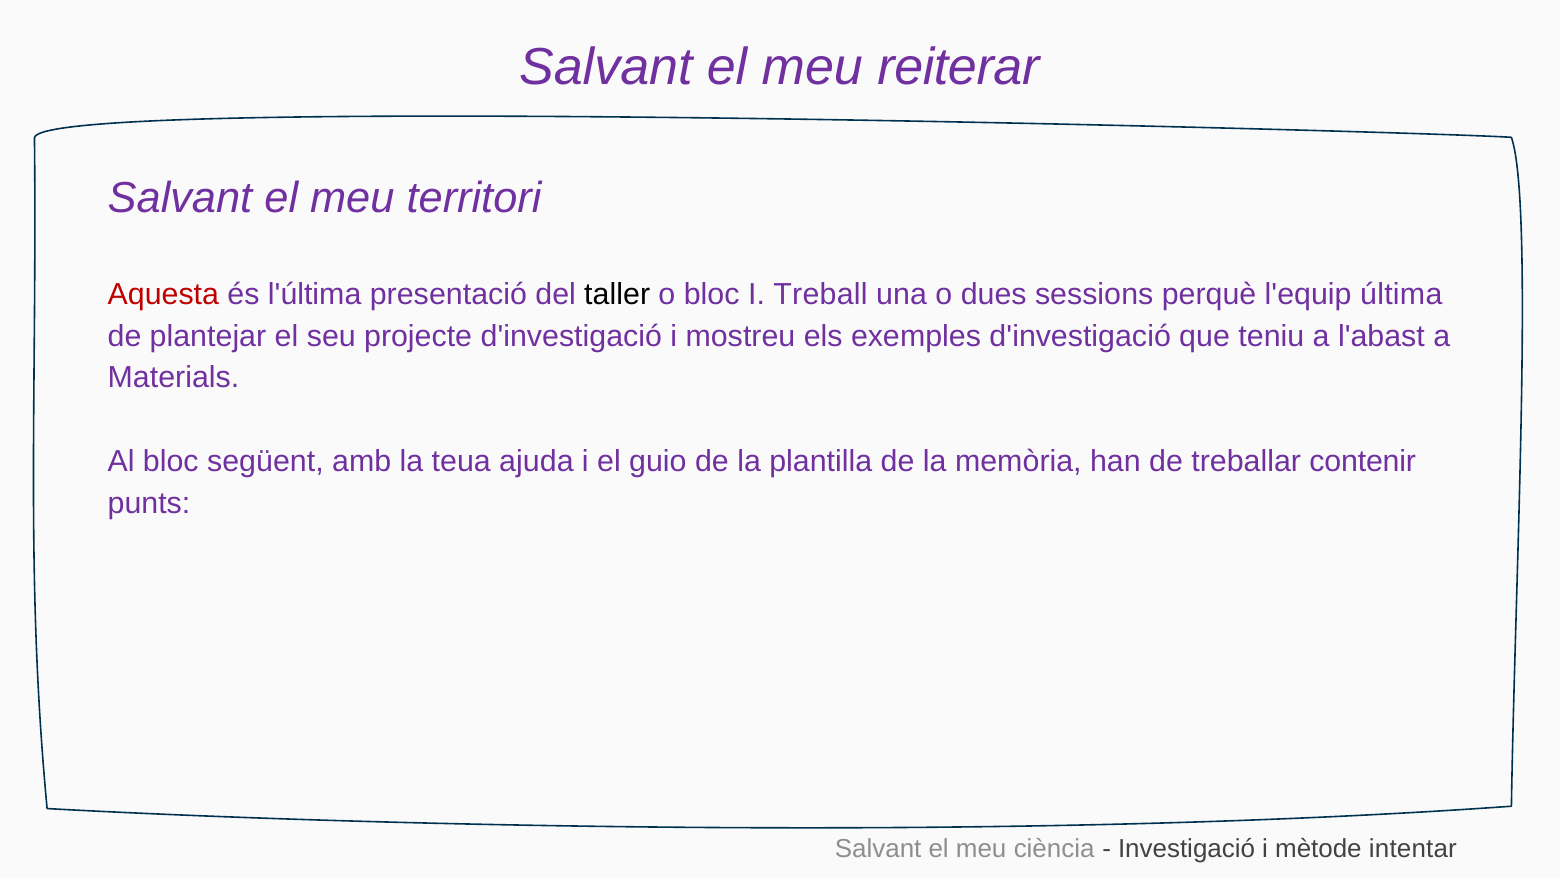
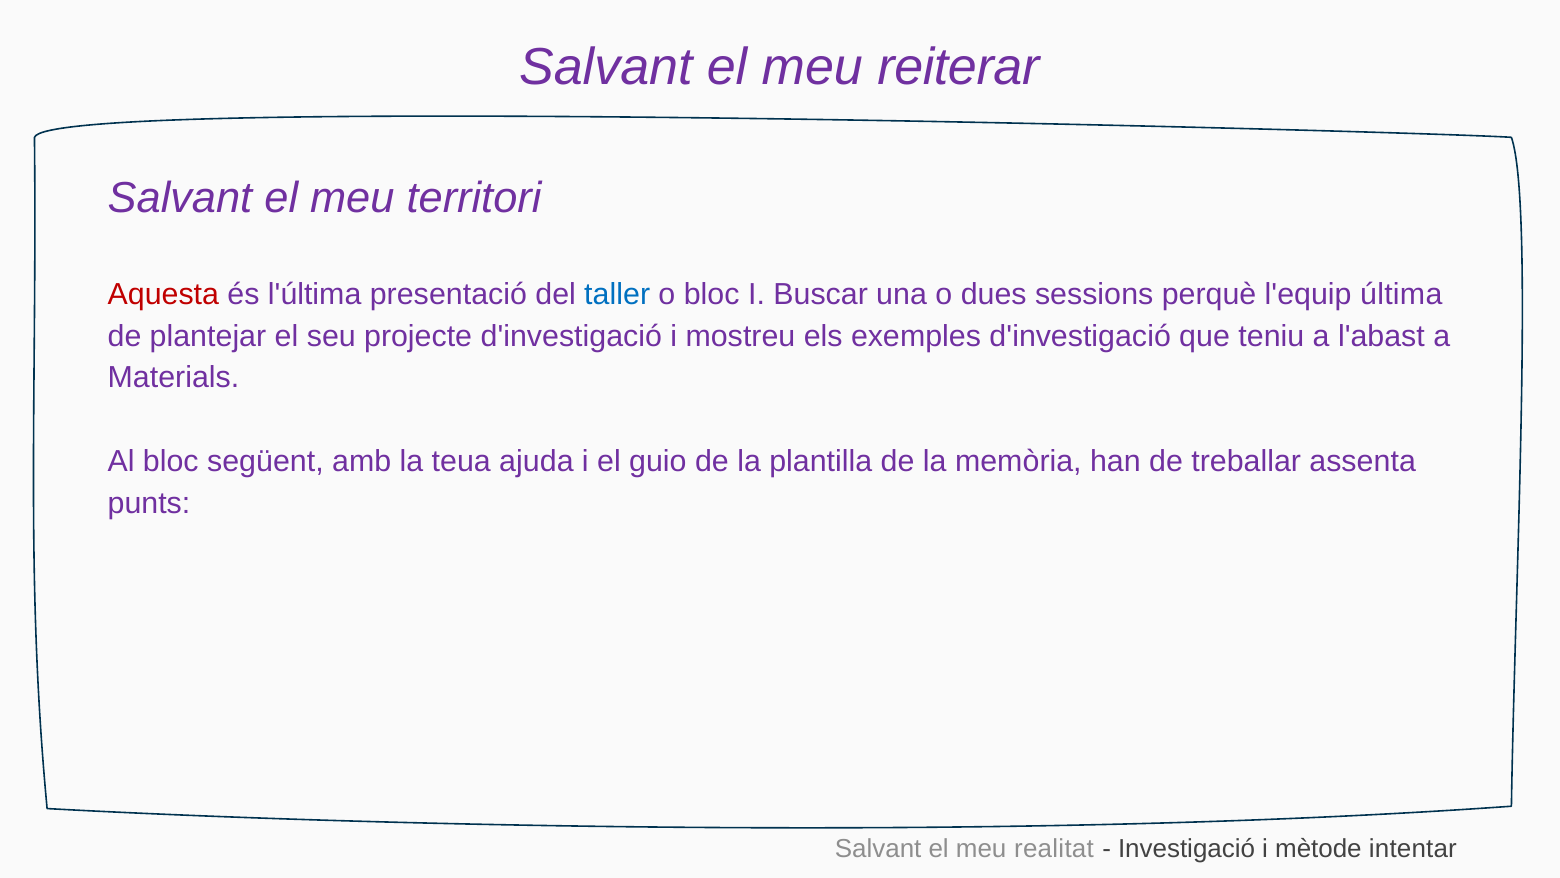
taller colour: black -> blue
Treball: Treball -> Buscar
contenir: contenir -> assenta
ciència: ciència -> realitat
